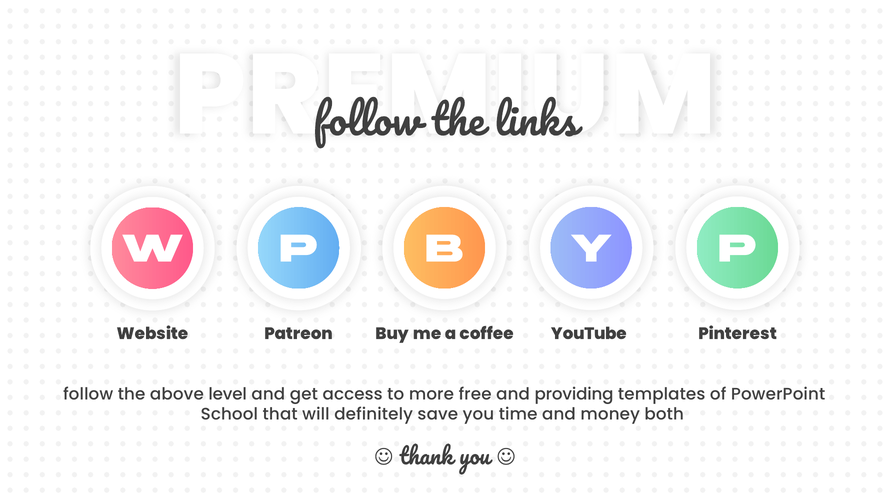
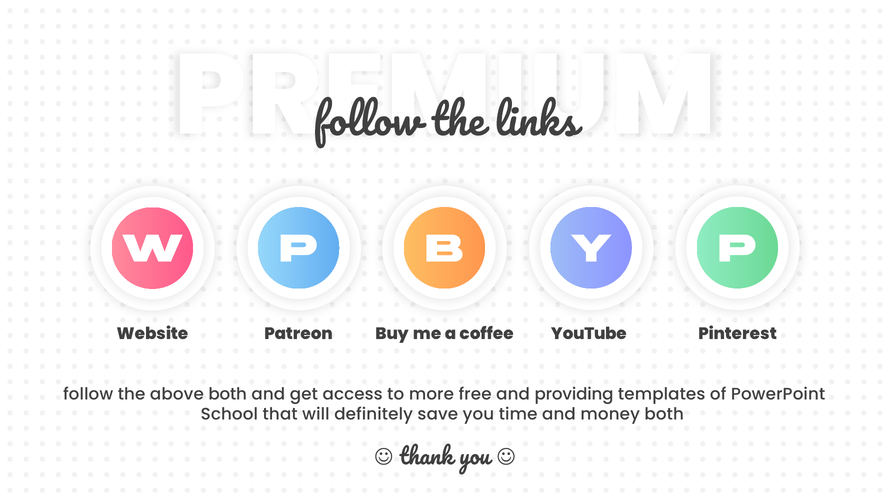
above level: level -> both
